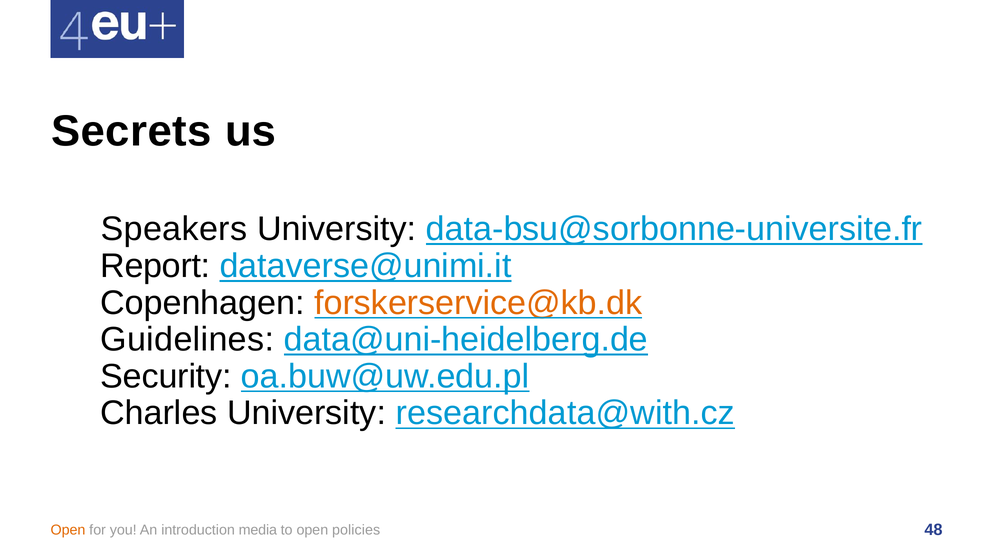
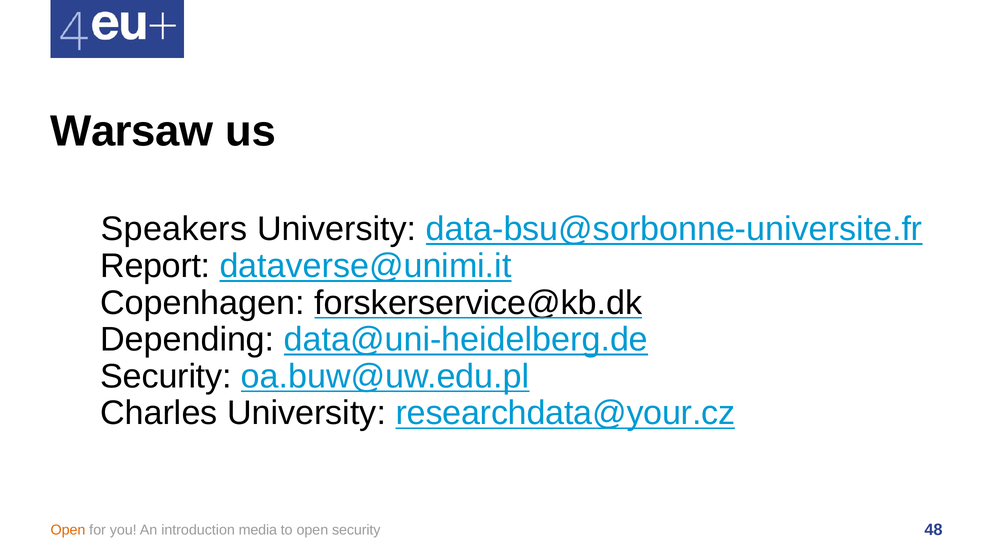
Secrets: Secrets -> Warsaw
forskerservice@kb.dk colour: orange -> black
Guidelines: Guidelines -> Depending
researchdata@with.cz: researchdata@with.cz -> researchdata@your.cz
open policies: policies -> security
